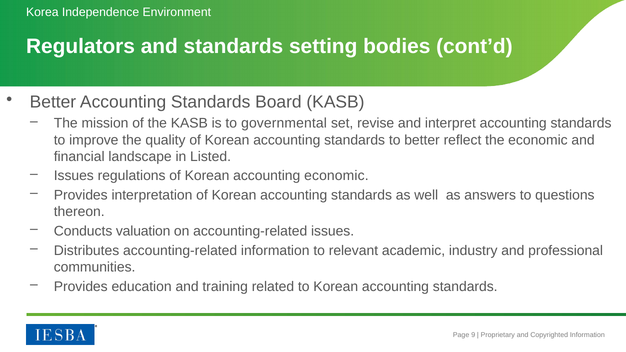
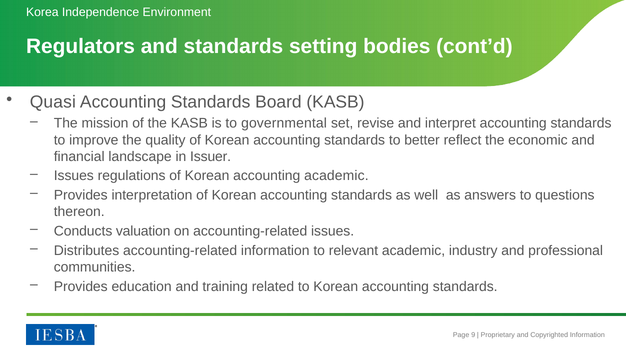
Better at (53, 102): Better -> Quasi
Listed: Listed -> Issuer
accounting economic: economic -> academic
